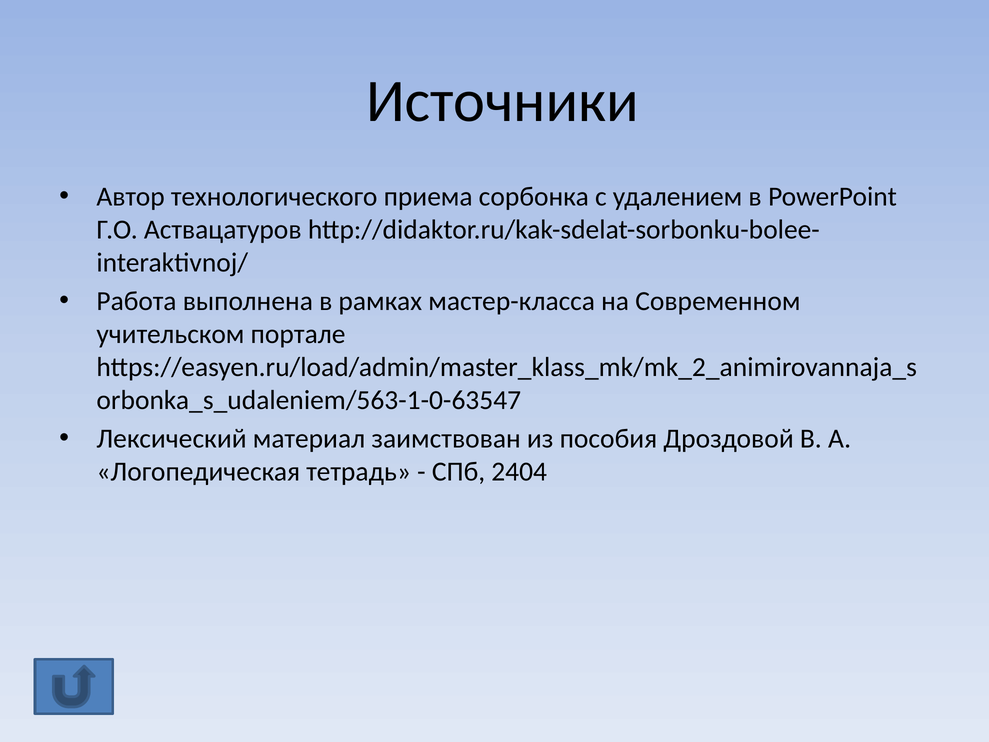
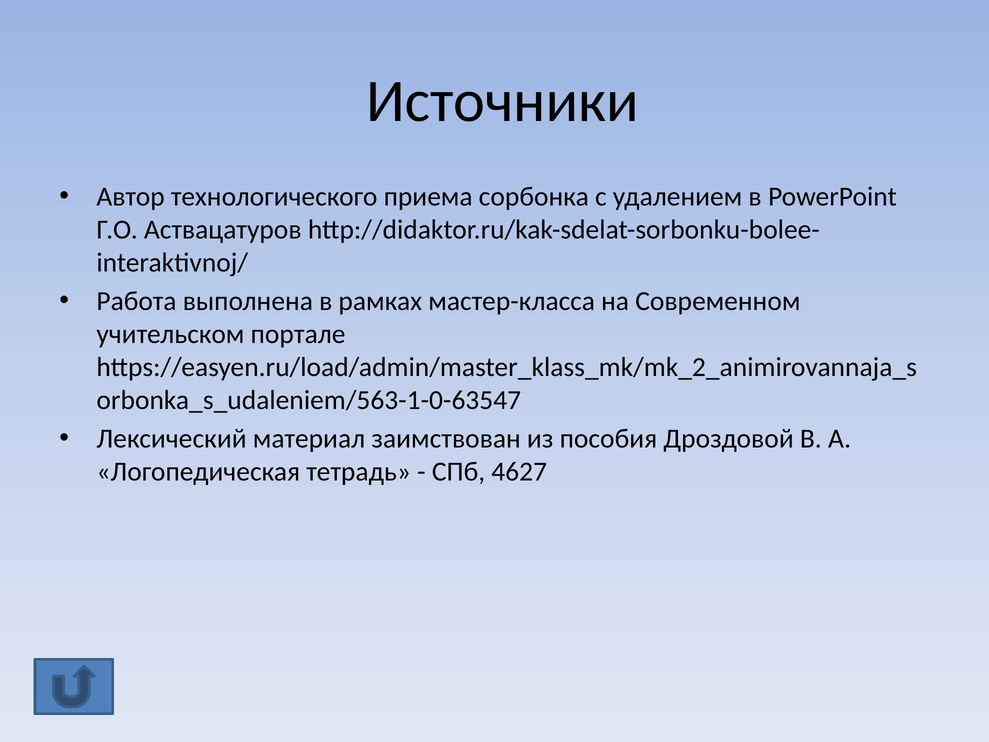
2404: 2404 -> 4627
